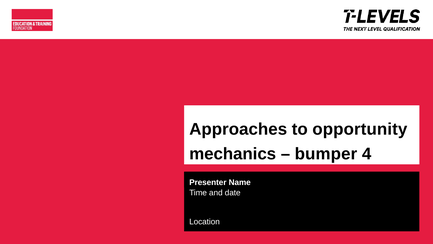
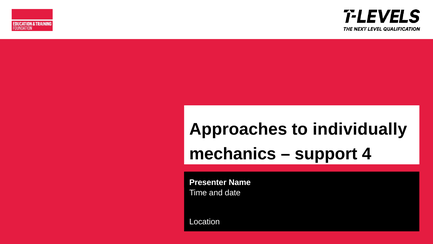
opportunity: opportunity -> individually
bumper: bumper -> support
